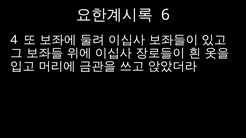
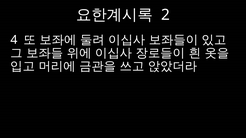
6: 6 -> 2
